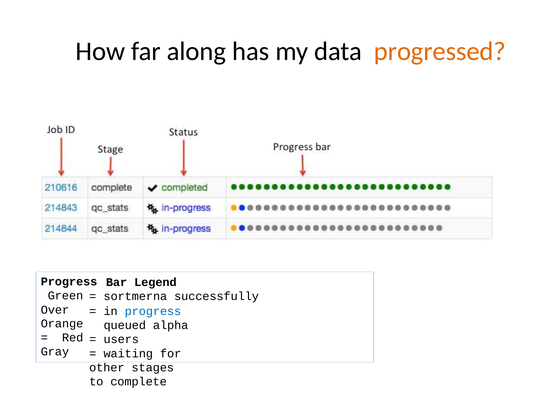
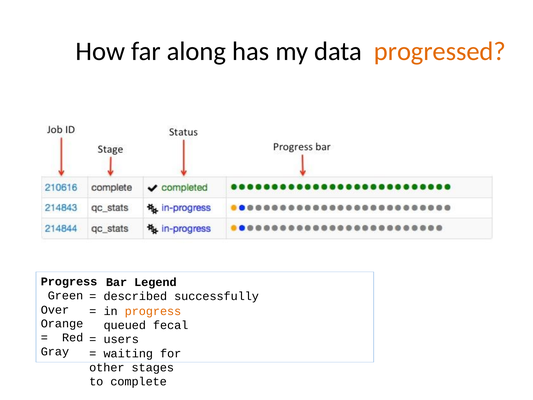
sortmerna: sortmerna -> described
progress at (153, 311) colour: blue -> orange
alpha: alpha -> fecal
